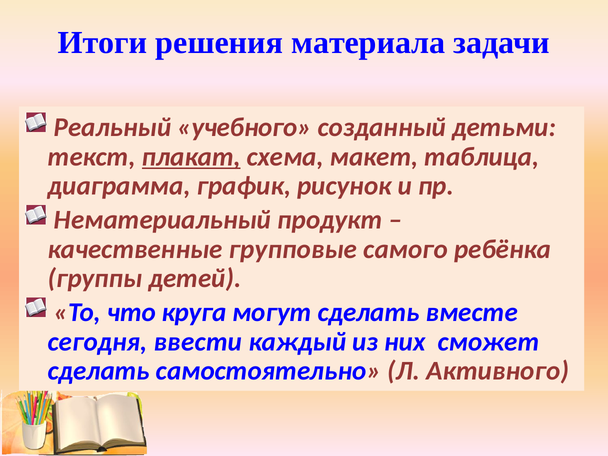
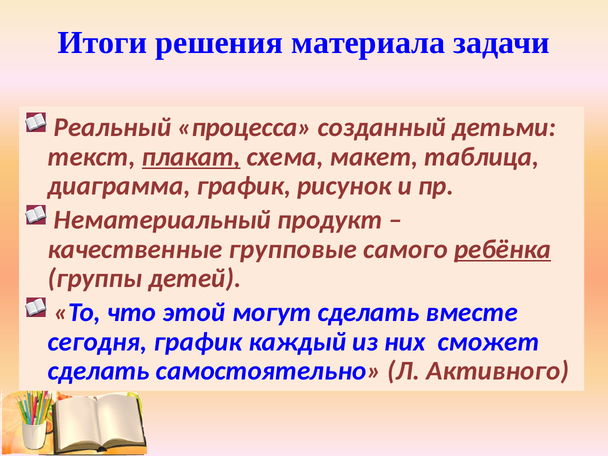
учебного: учебного -> процесса
ребёнка underline: none -> present
круга: круга -> этой
сегодня ввести: ввести -> график
